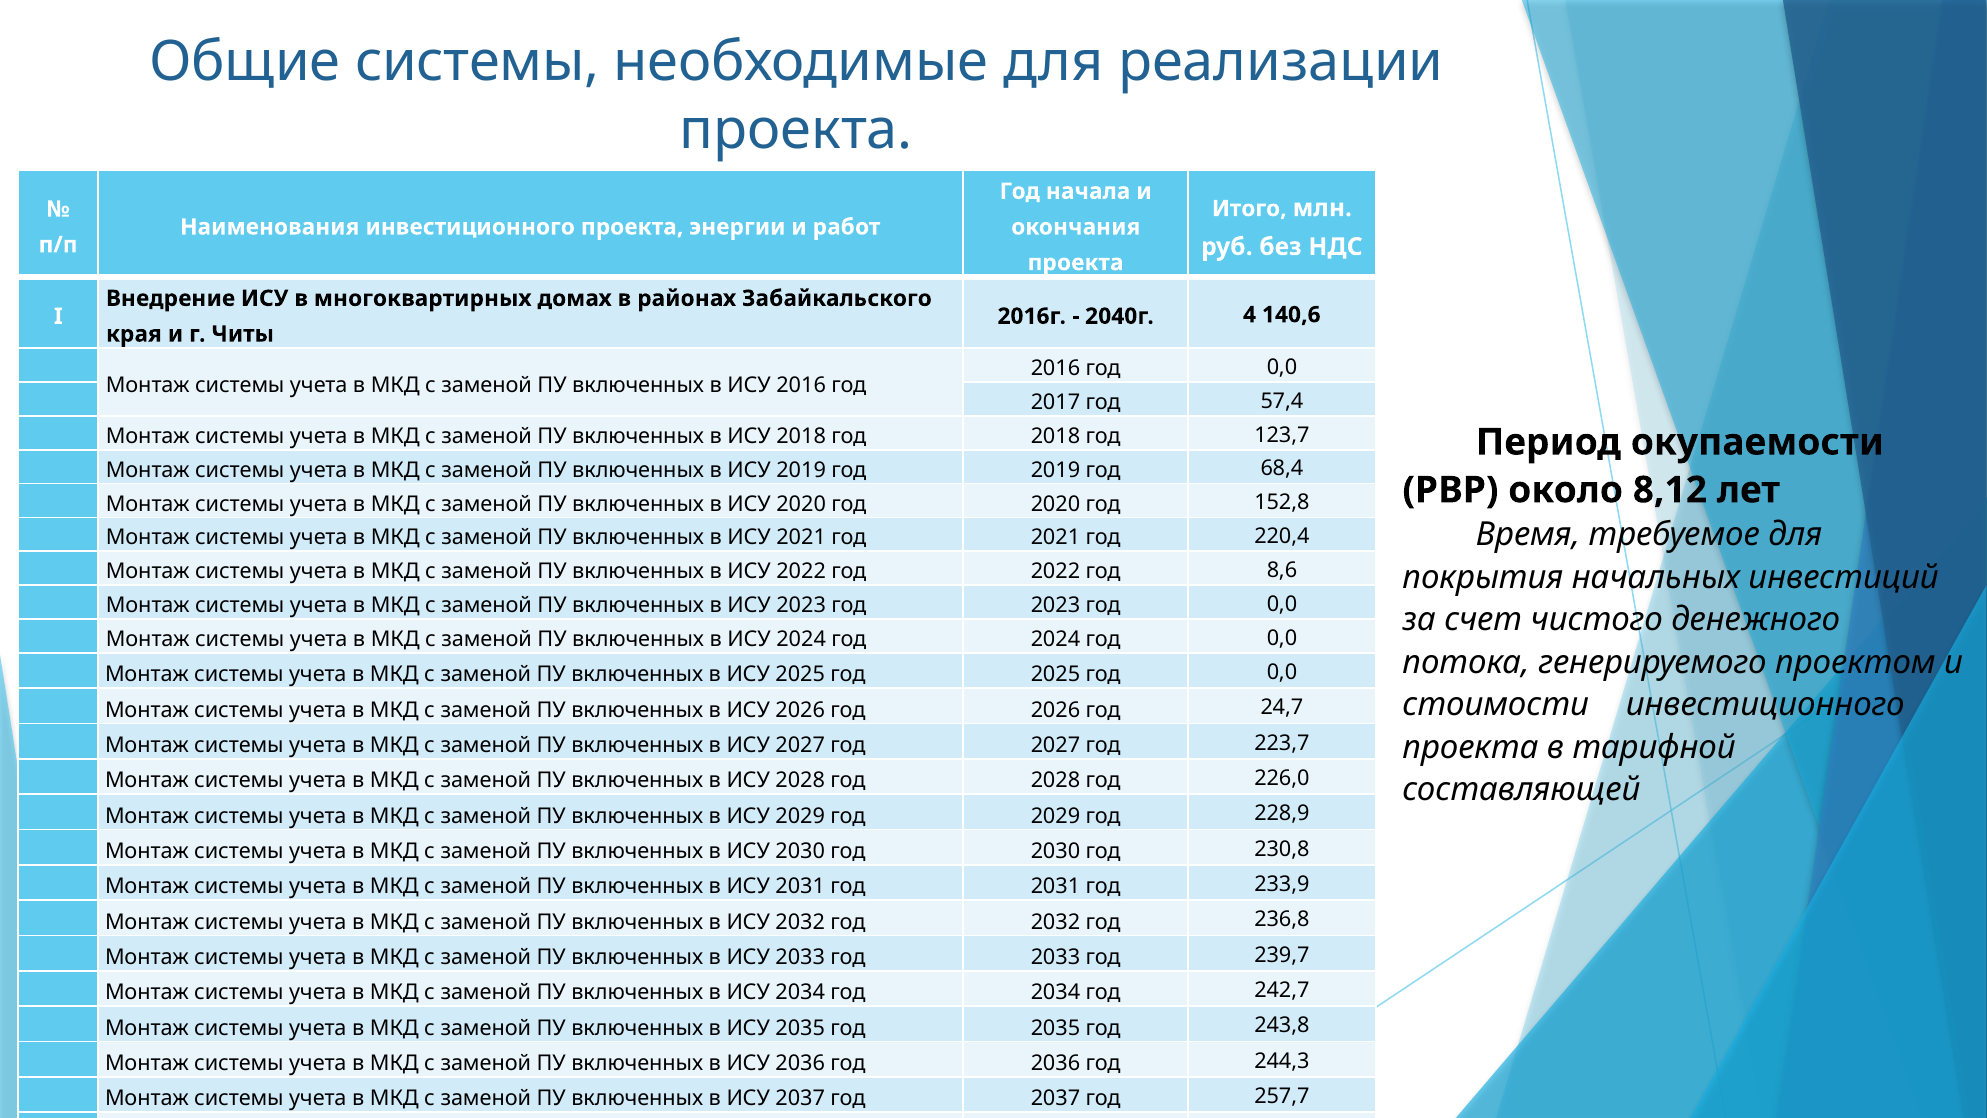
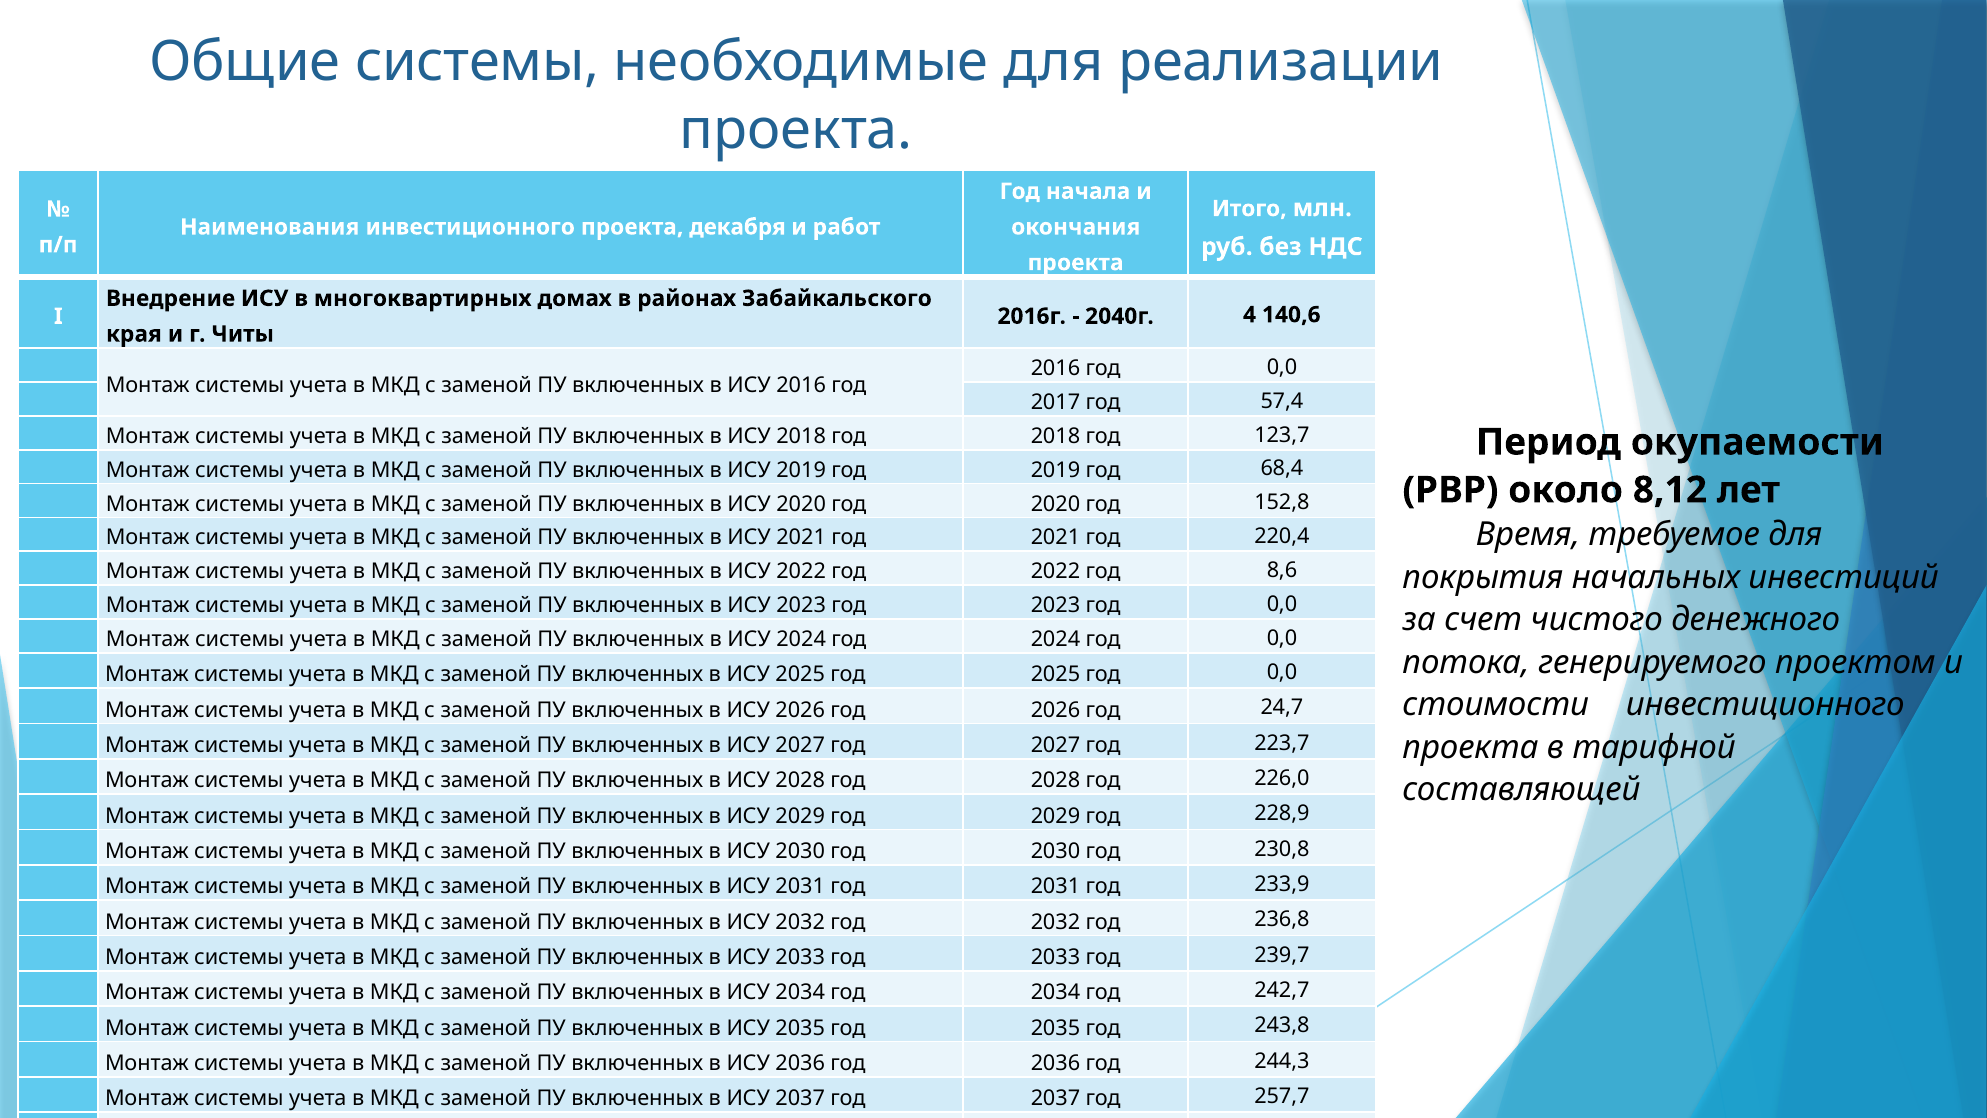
энергии: энергии -> декабря
